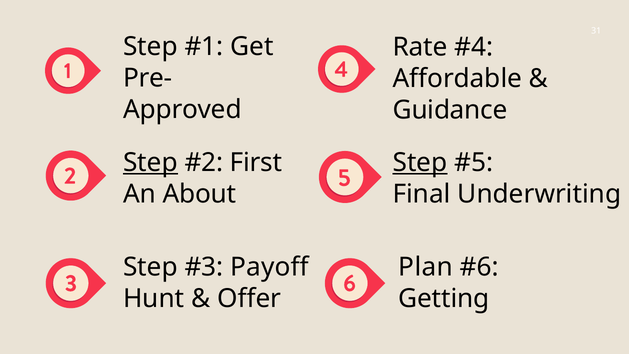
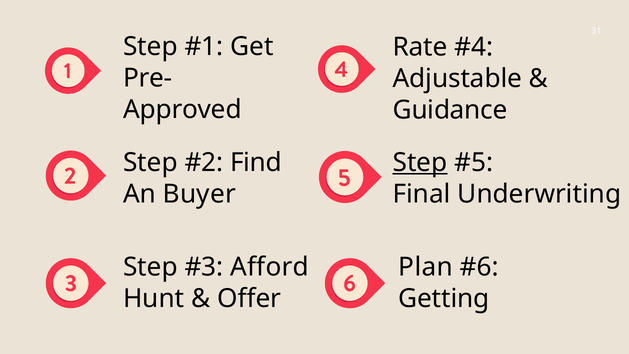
Affordable: Affordable -> Adjustable
Step at (150, 162) underline: present -> none
First: First -> Find
About: About -> Buyer
Payoff: Payoff -> Afford
